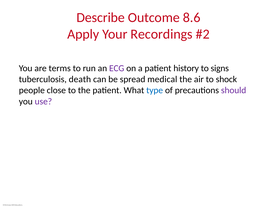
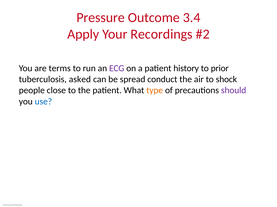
Describe: Describe -> Pressure
8.6: 8.6 -> 3.4
signs: signs -> prior
death: death -> asked
medical: medical -> conduct
type colour: blue -> orange
use colour: purple -> blue
